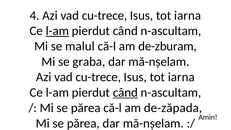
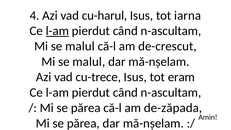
4 Azi vad cu-trece: cu-trece -> cu-harul
de-zburam: de-zburam -> de-crescut
graba at (89, 62): graba -> malul
iarna at (181, 77): iarna -> eram
când at (125, 92) underline: present -> none
